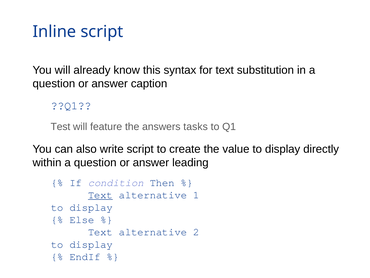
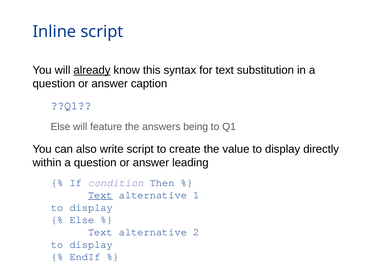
already underline: none -> present
Test at (60, 126): Test -> Else
tasks: tasks -> being
